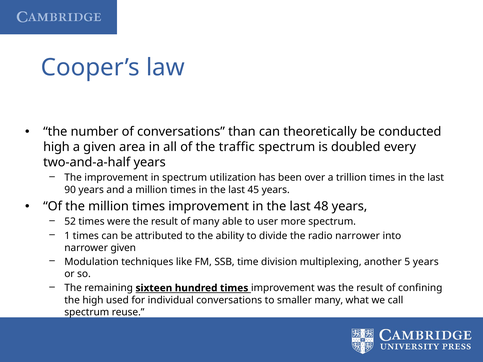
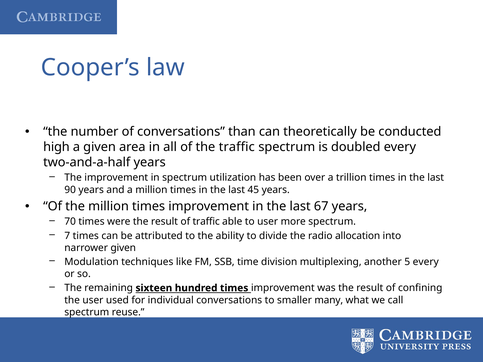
48: 48 -> 67
52: 52 -> 70
of many: many -> traffic
1: 1 -> 7
radio narrower: narrower -> allocation
5 years: years -> every
the high: high -> user
